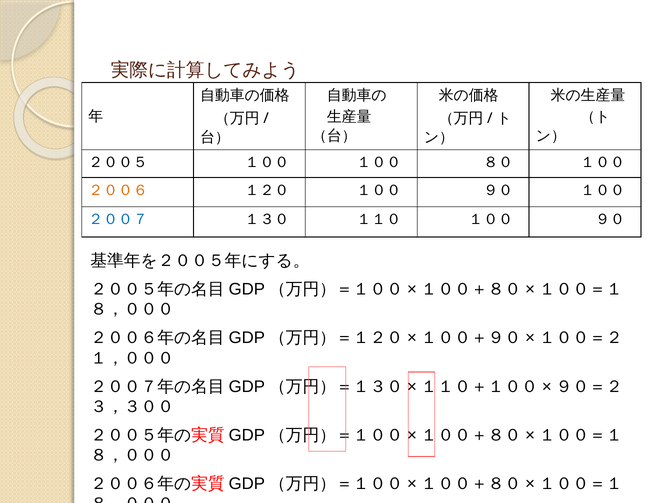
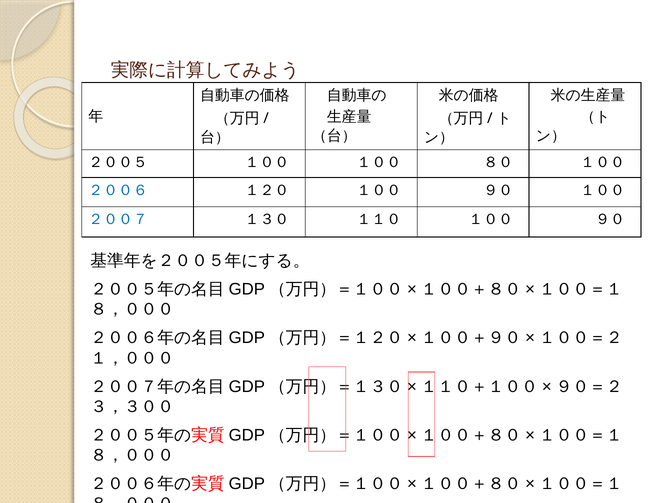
２００６ colour: orange -> blue
